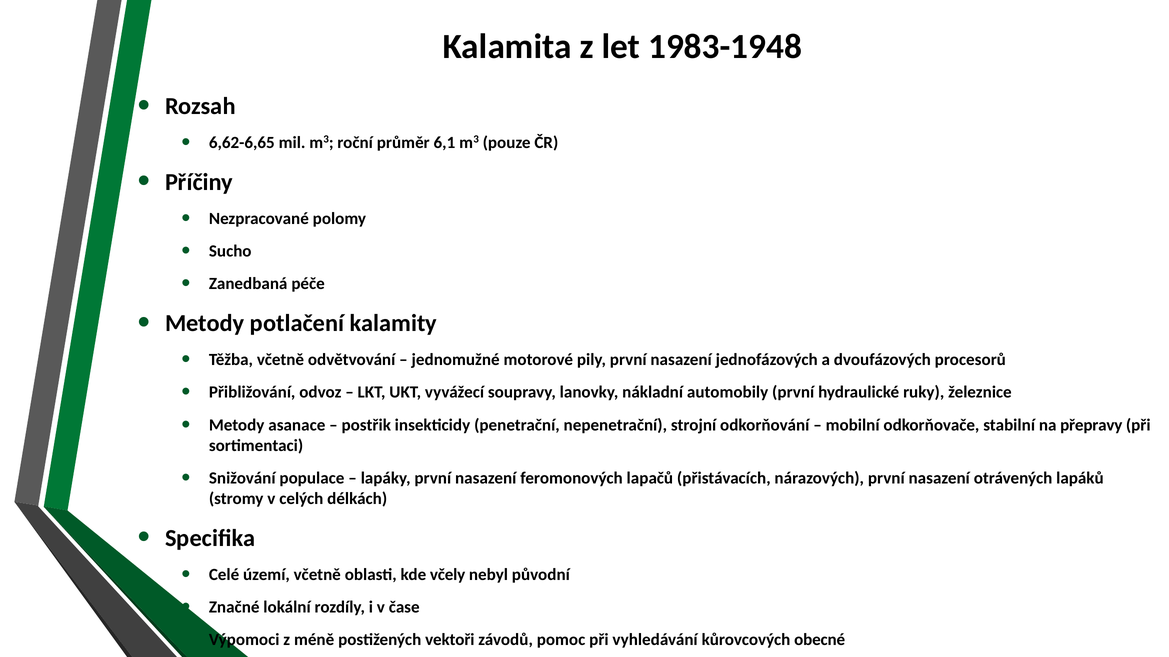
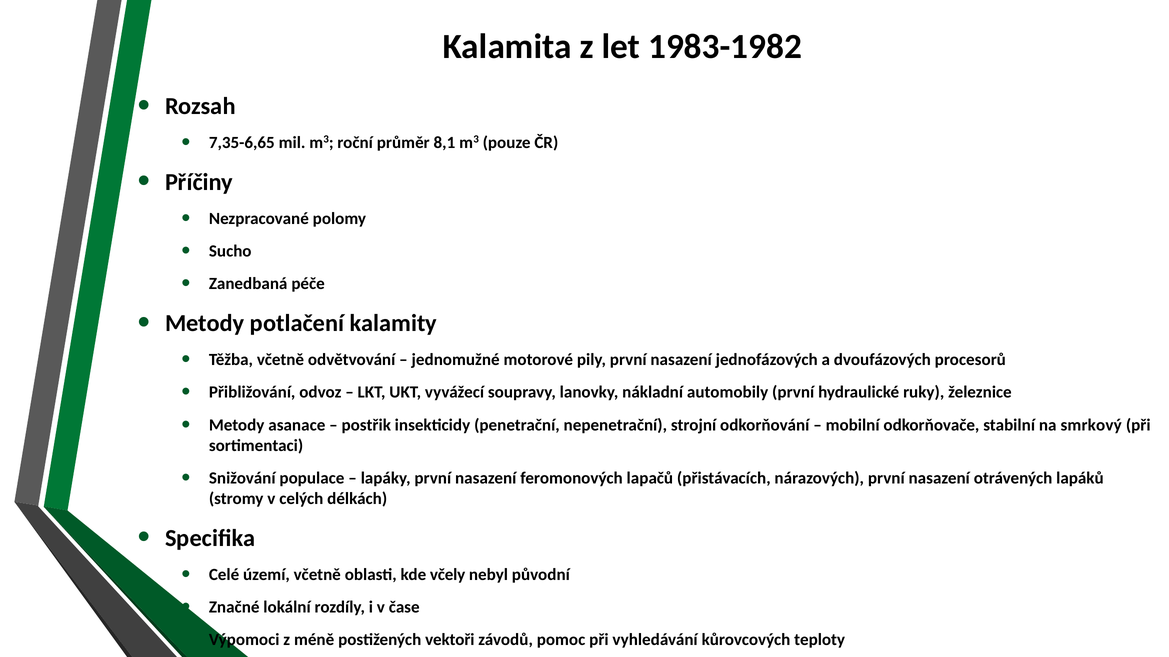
1983-1948: 1983-1948 -> 1983-1982
6,62-6,65: 6,62-6,65 -> 7,35-6,65
6,1: 6,1 -> 8,1
přepravy: přepravy -> smrkový
obecné: obecné -> teploty
